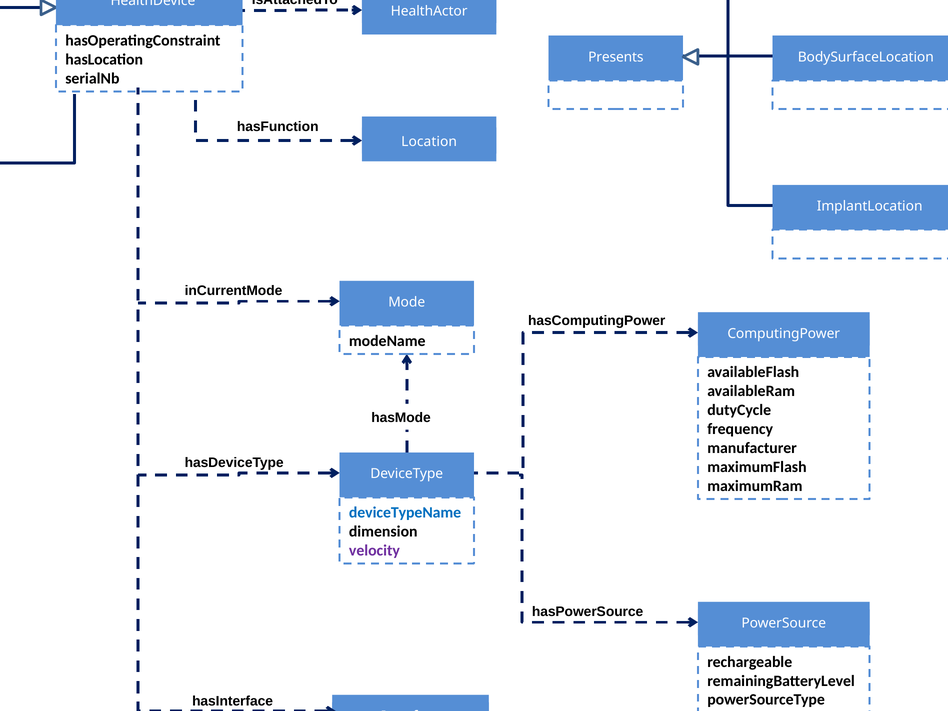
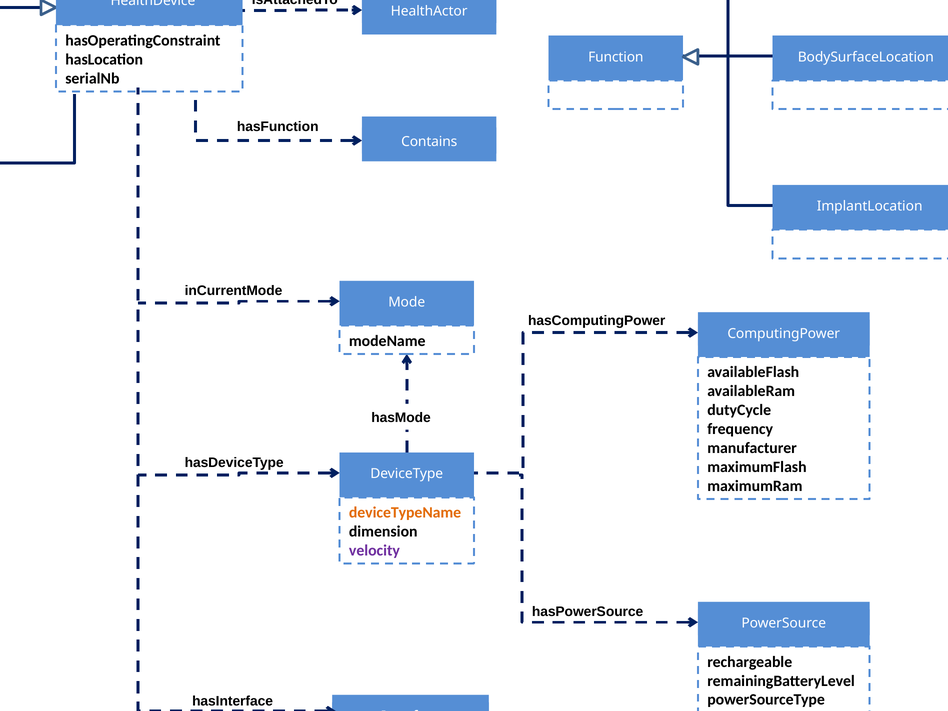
Presents: Presents -> Function
Location: Location -> Contains
deviceTypeName colour: blue -> orange
